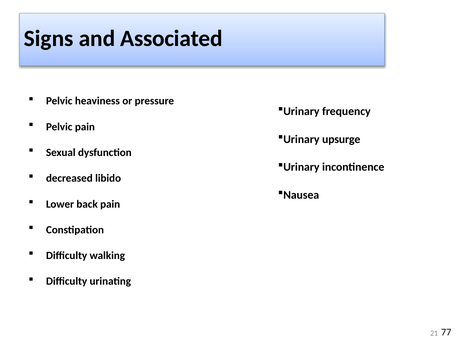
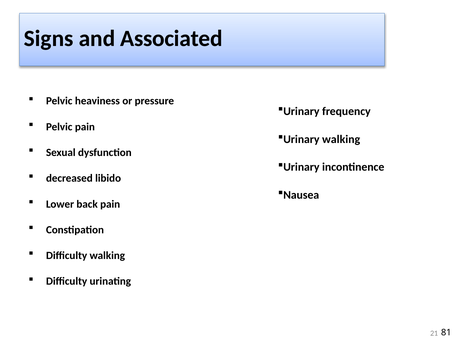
Urinary upsurge: upsurge -> walking
77: 77 -> 81
